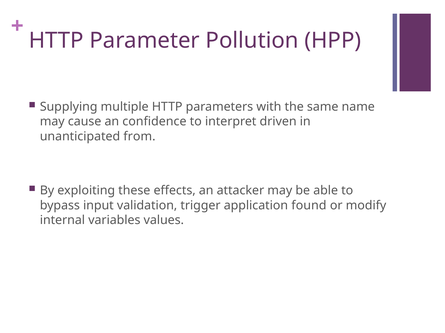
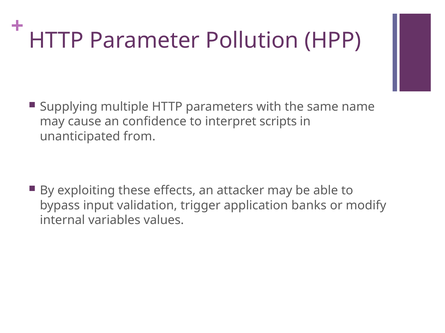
driven: driven -> scripts
found: found -> banks
